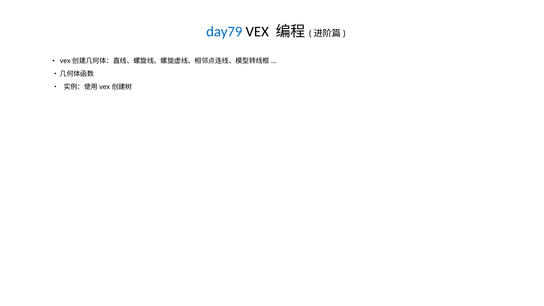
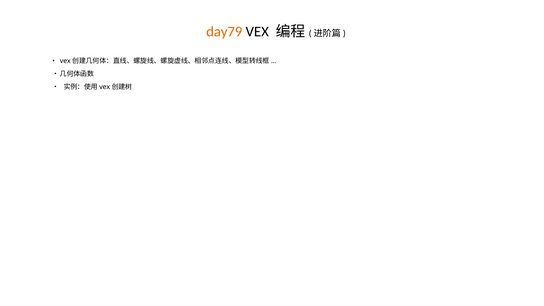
day79 colour: blue -> orange
